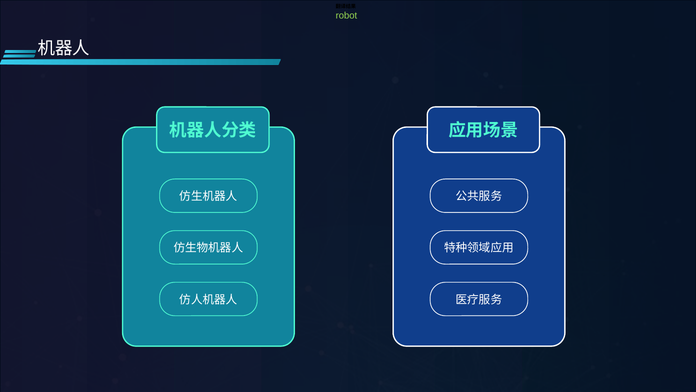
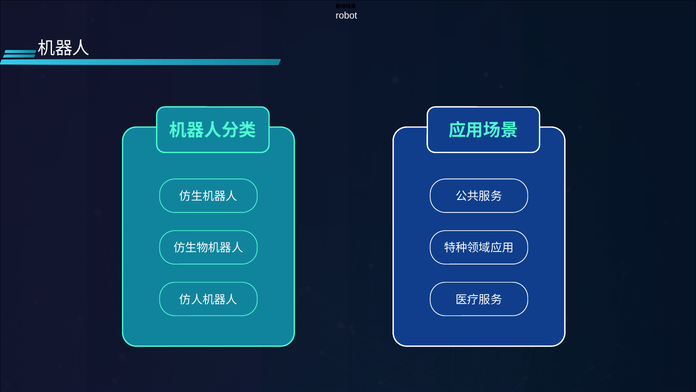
robot colour: light green -> white
